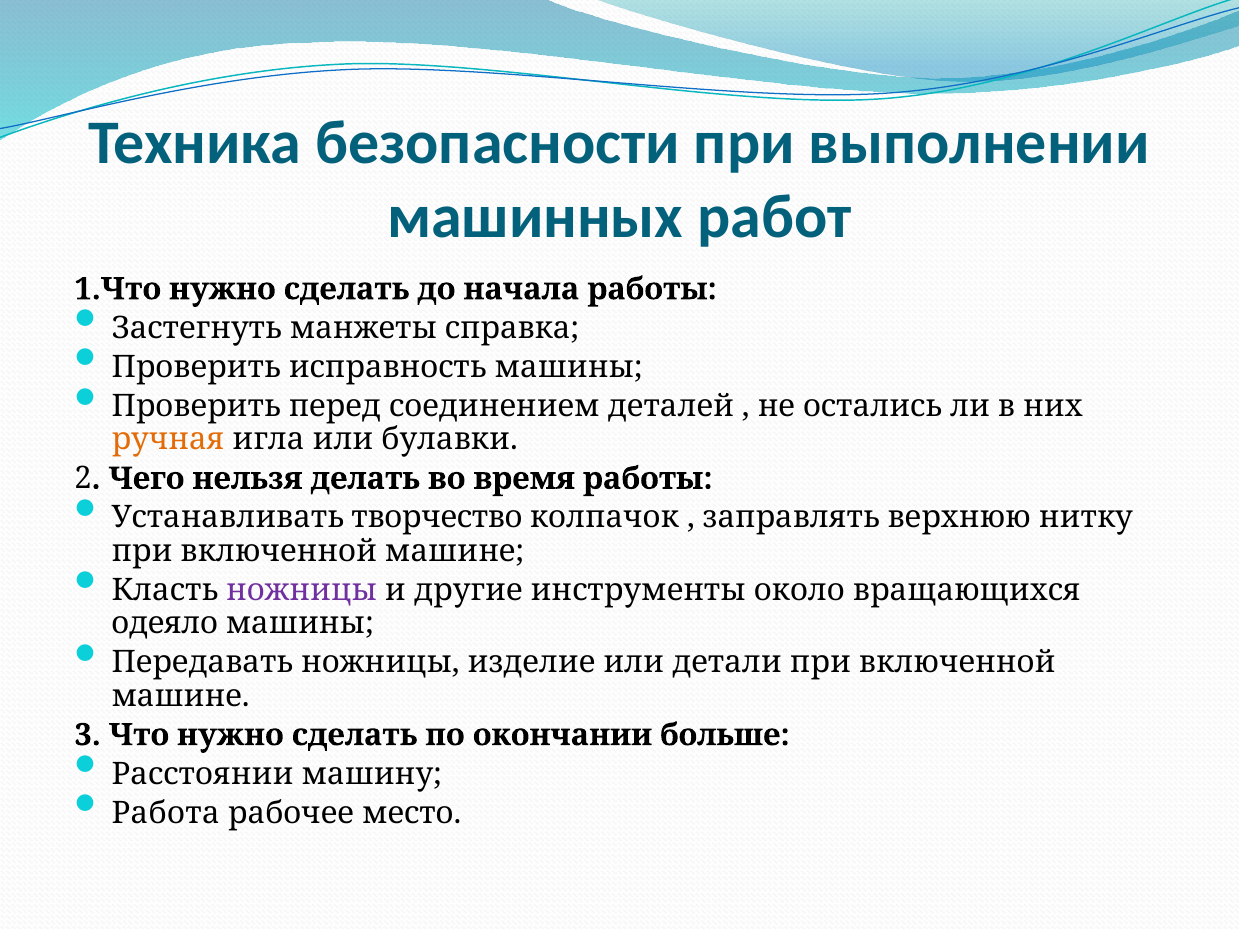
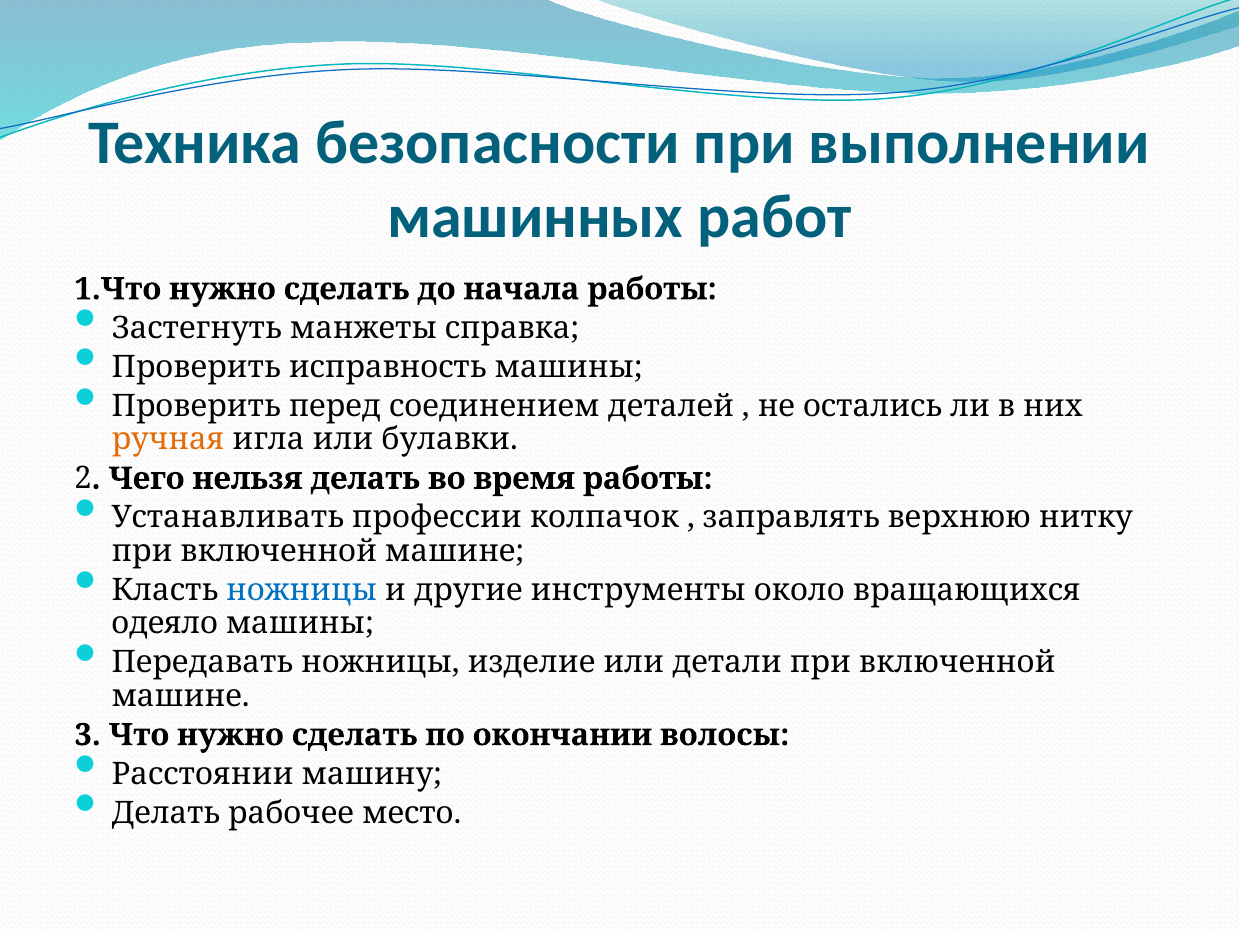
творчество: творчество -> профессии
ножницы at (301, 590) colour: purple -> blue
больше: больше -> волосы
Работа at (166, 813): Работа -> Делать
